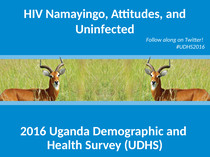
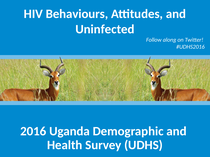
Namayingo: Namayingo -> Behaviours
